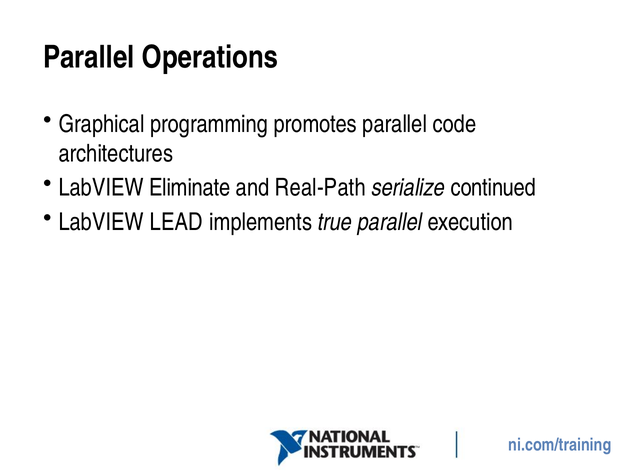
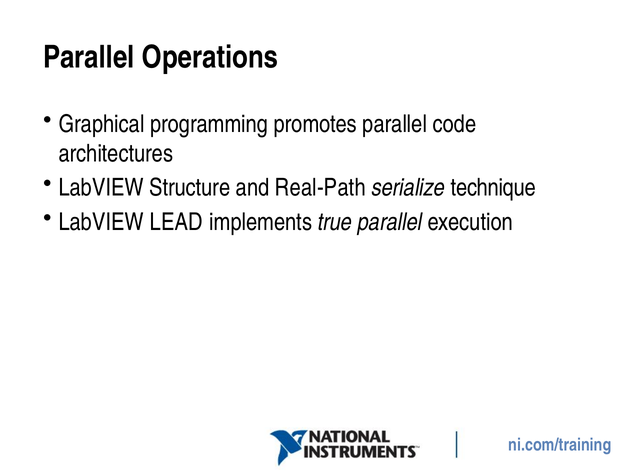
Eliminate: Eliminate -> Structure
continued: continued -> technique
